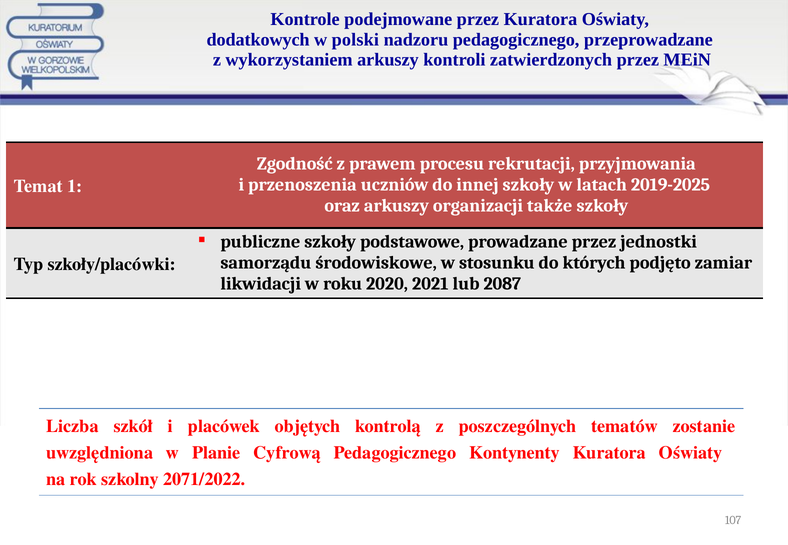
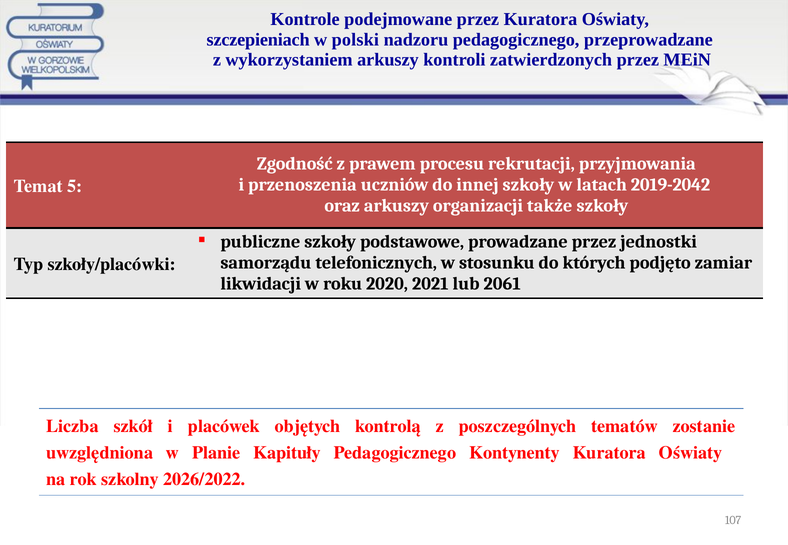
dodatkowych: dodatkowych -> szczepieniach
2019-2025: 2019-2025 -> 2019-2042
1: 1 -> 5
środowiskowe: środowiskowe -> telefonicznych
2087: 2087 -> 2061
Cyfrową: Cyfrową -> Kapituły
2071/2022: 2071/2022 -> 2026/2022
